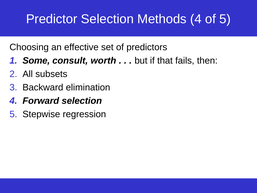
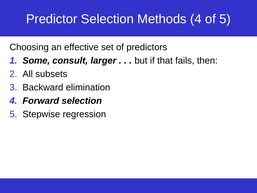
worth: worth -> larger
